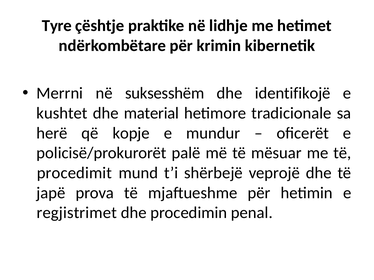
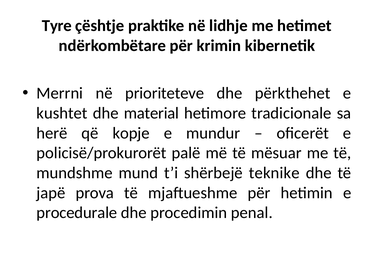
suksesshëm: suksesshëm -> prioriteteve
identifikojë: identifikojë -> përkthehet
procedimit: procedimit -> mundshme
veprojë: veprojë -> teknike
regjistrimet: regjistrimet -> procedurale
